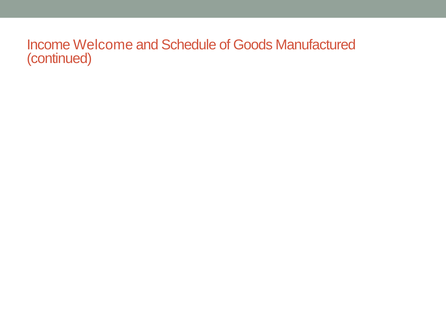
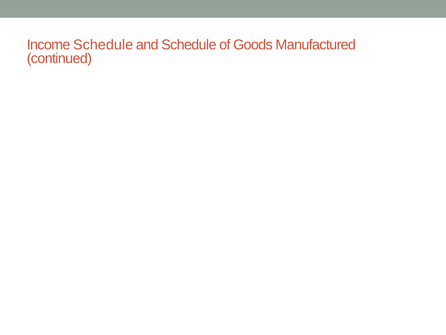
Income Welcome: Welcome -> Schedule
